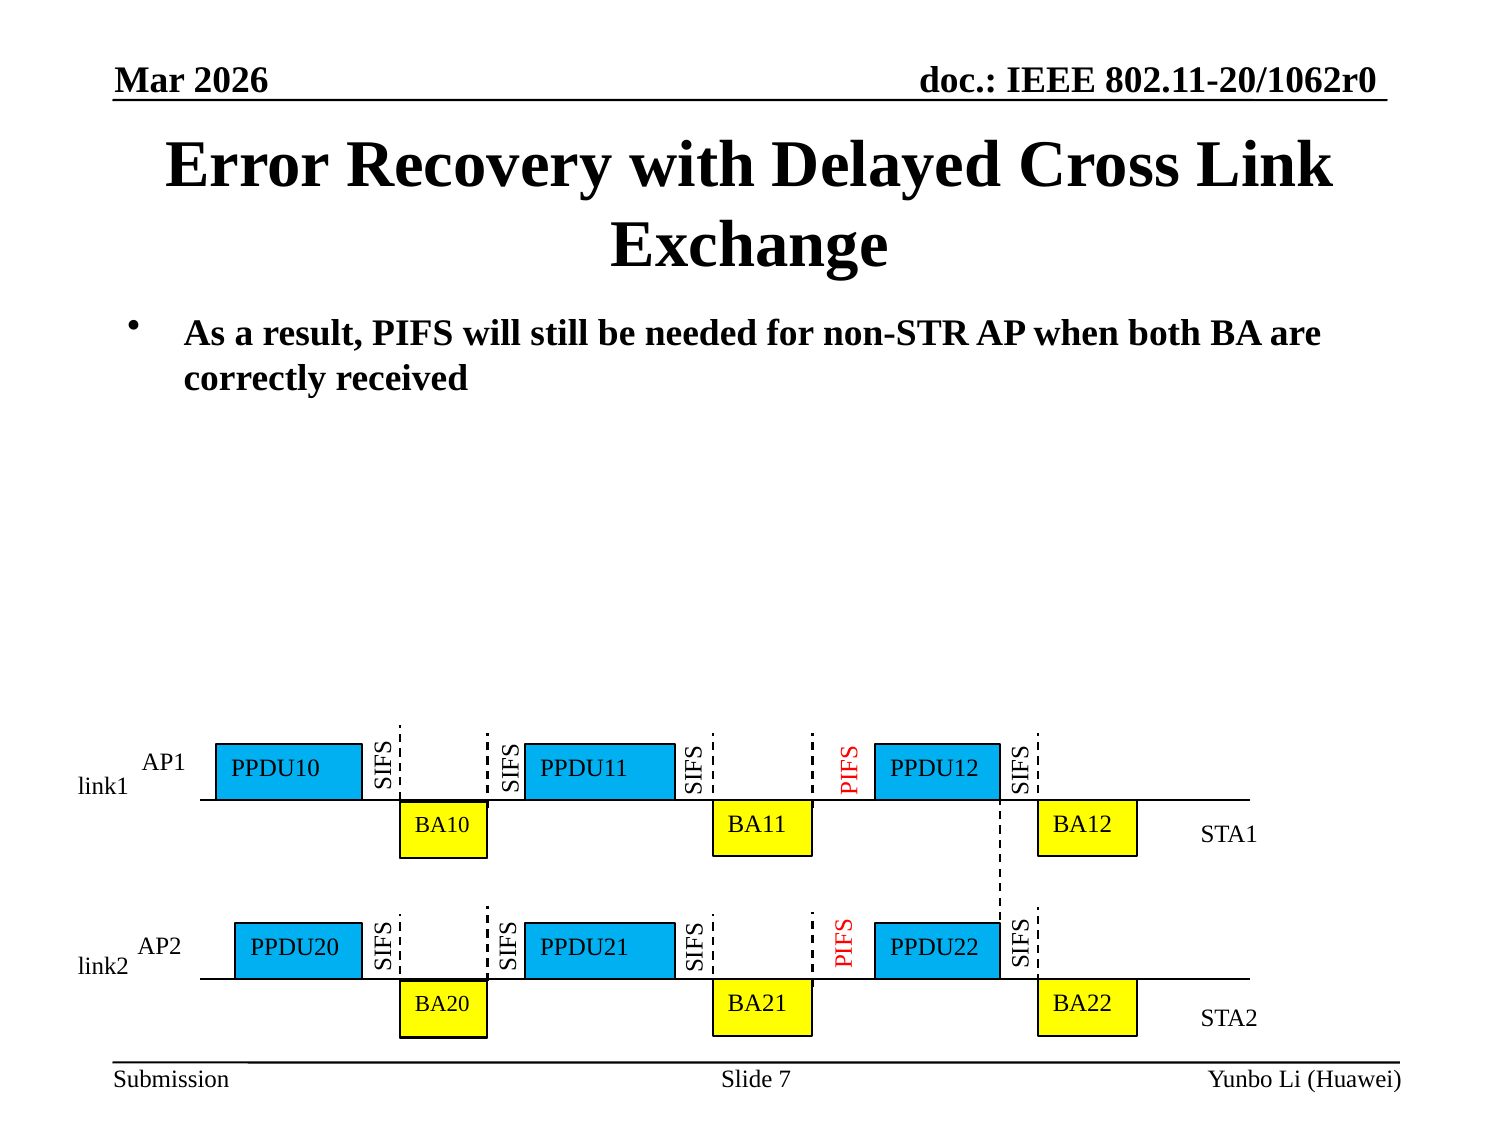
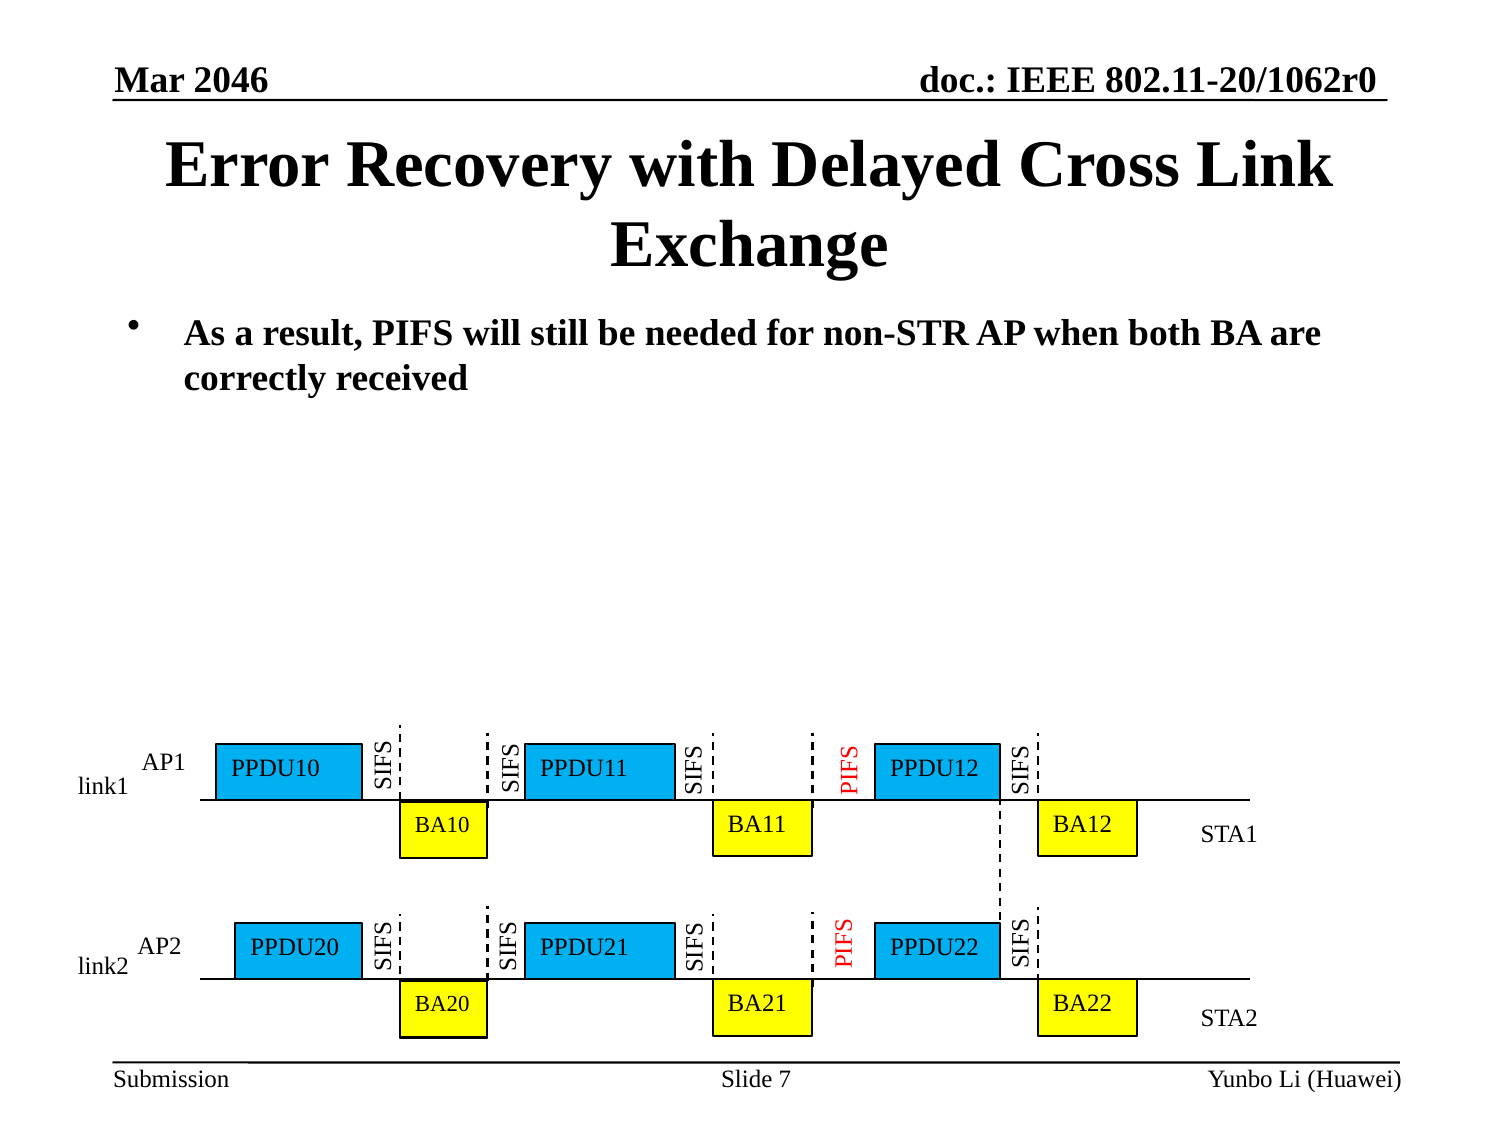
2026: 2026 -> 2046
